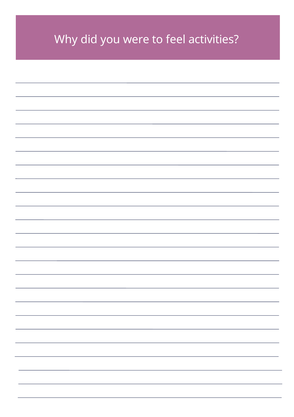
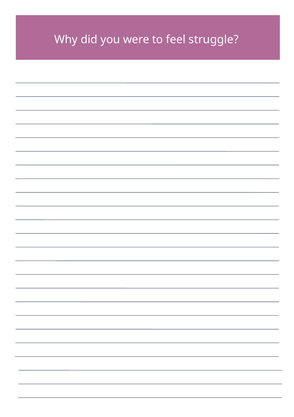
activities: activities -> struggle
